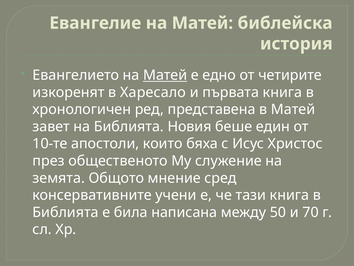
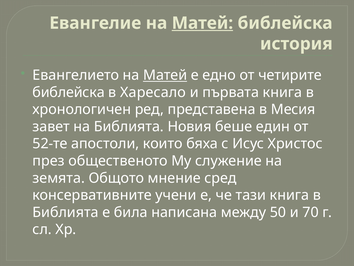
Матей at (202, 23) underline: none -> present
изкоренят at (68, 92): изкоренят -> библейска
в Матей: Матей -> Месия
10-те: 10-те -> 52-те
